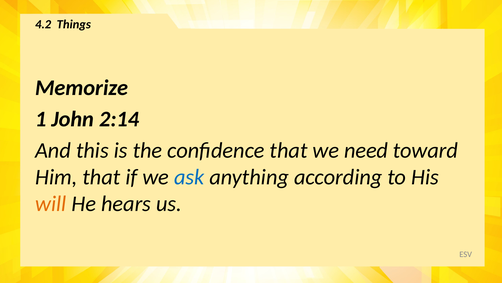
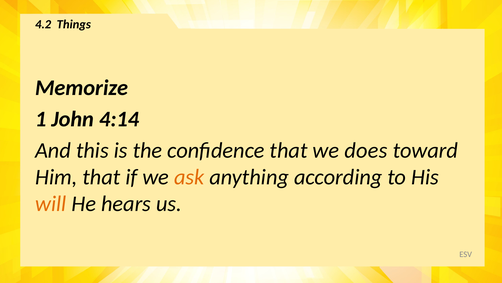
2:14: 2:14 -> 4:14
need: need -> does
ask colour: blue -> orange
